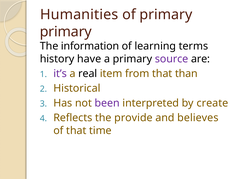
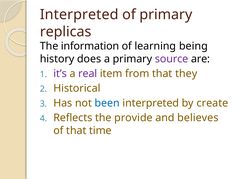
Humanities at (79, 15): Humanities -> Interpreted
primary at (66, 32): primary -> replicas
terms: terms -> being
have: have -> does
real colour: black -> purple
than: than -> they
been colour: purple -> blue
